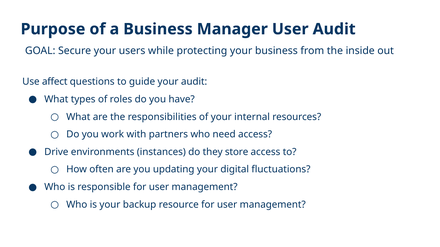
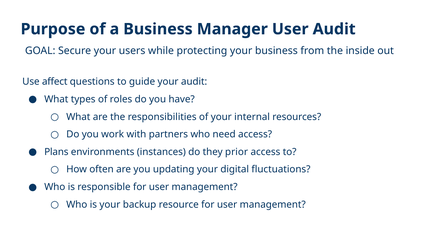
Drive: Drive -> Plans
store: store -> prior
